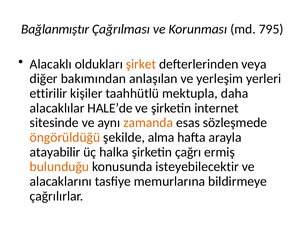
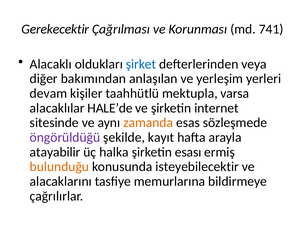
Bağlanmıştır: Bağlanmıştır -> Gerekecektir
795: 795 -> 741
şirket colour: orange -> blue
ettirilir: ettirilir -> devam
daha: daha -> varsa
öngörüldüğü colour: orange -> purple
alma: alma -> kayıt
çağrı: çağrı -> esası
